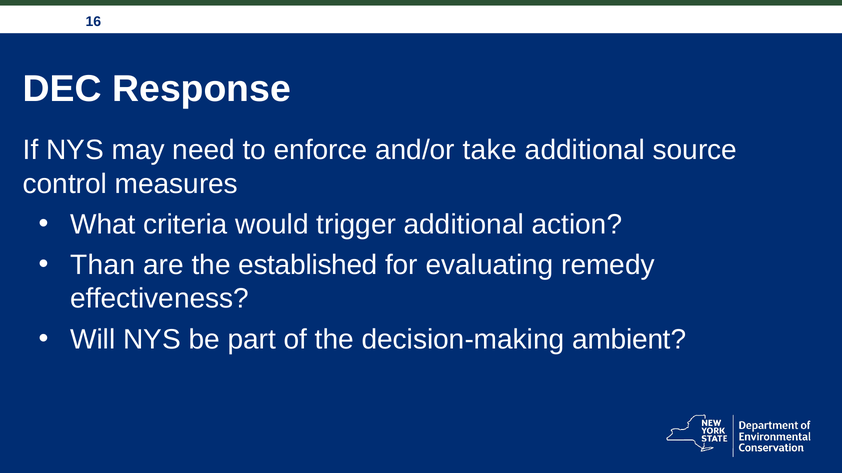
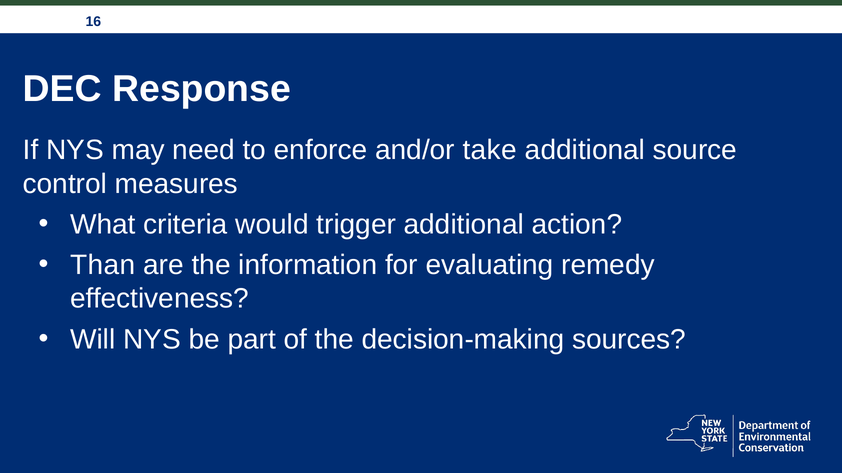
established: established -> information
ambient: ambient -> sources
